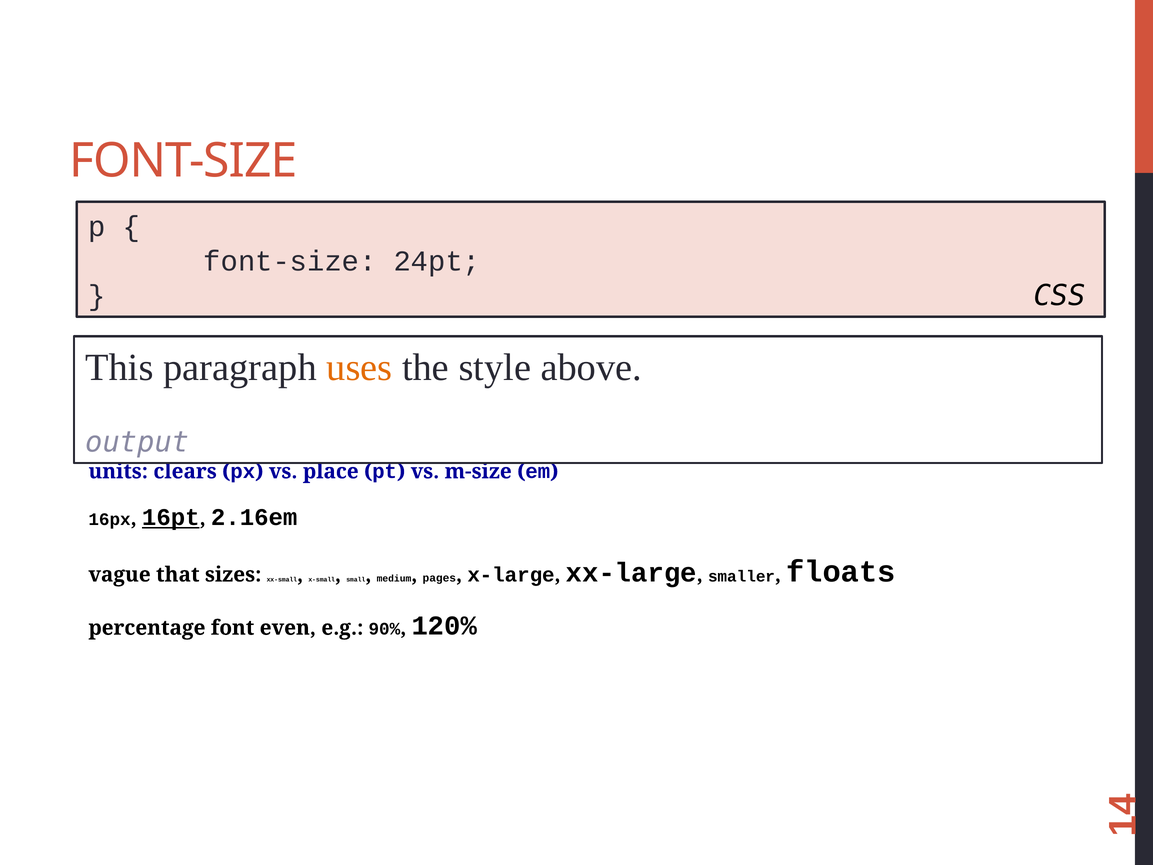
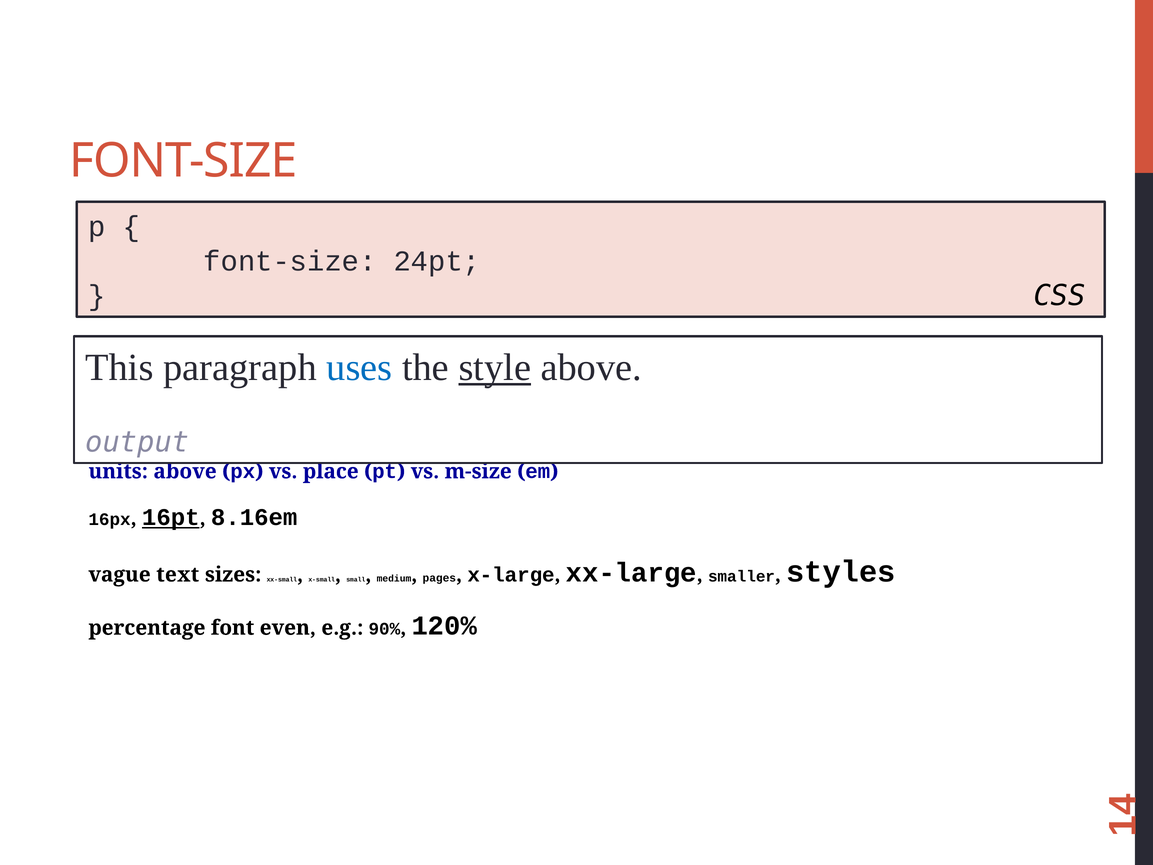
uses colour: orange -> blue
style underline: none -> present
units clears: clears -> above
2.16em: 2.16em -> 8.16em
that: that -> text
floats: floats -> styles
